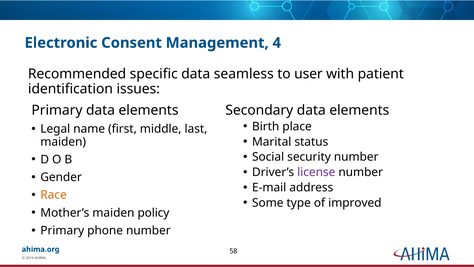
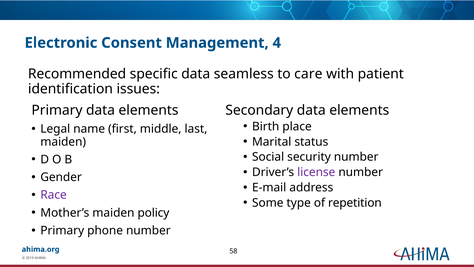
user: user -> care
Race colour: orange -> purple
improved: improved -> repetition
